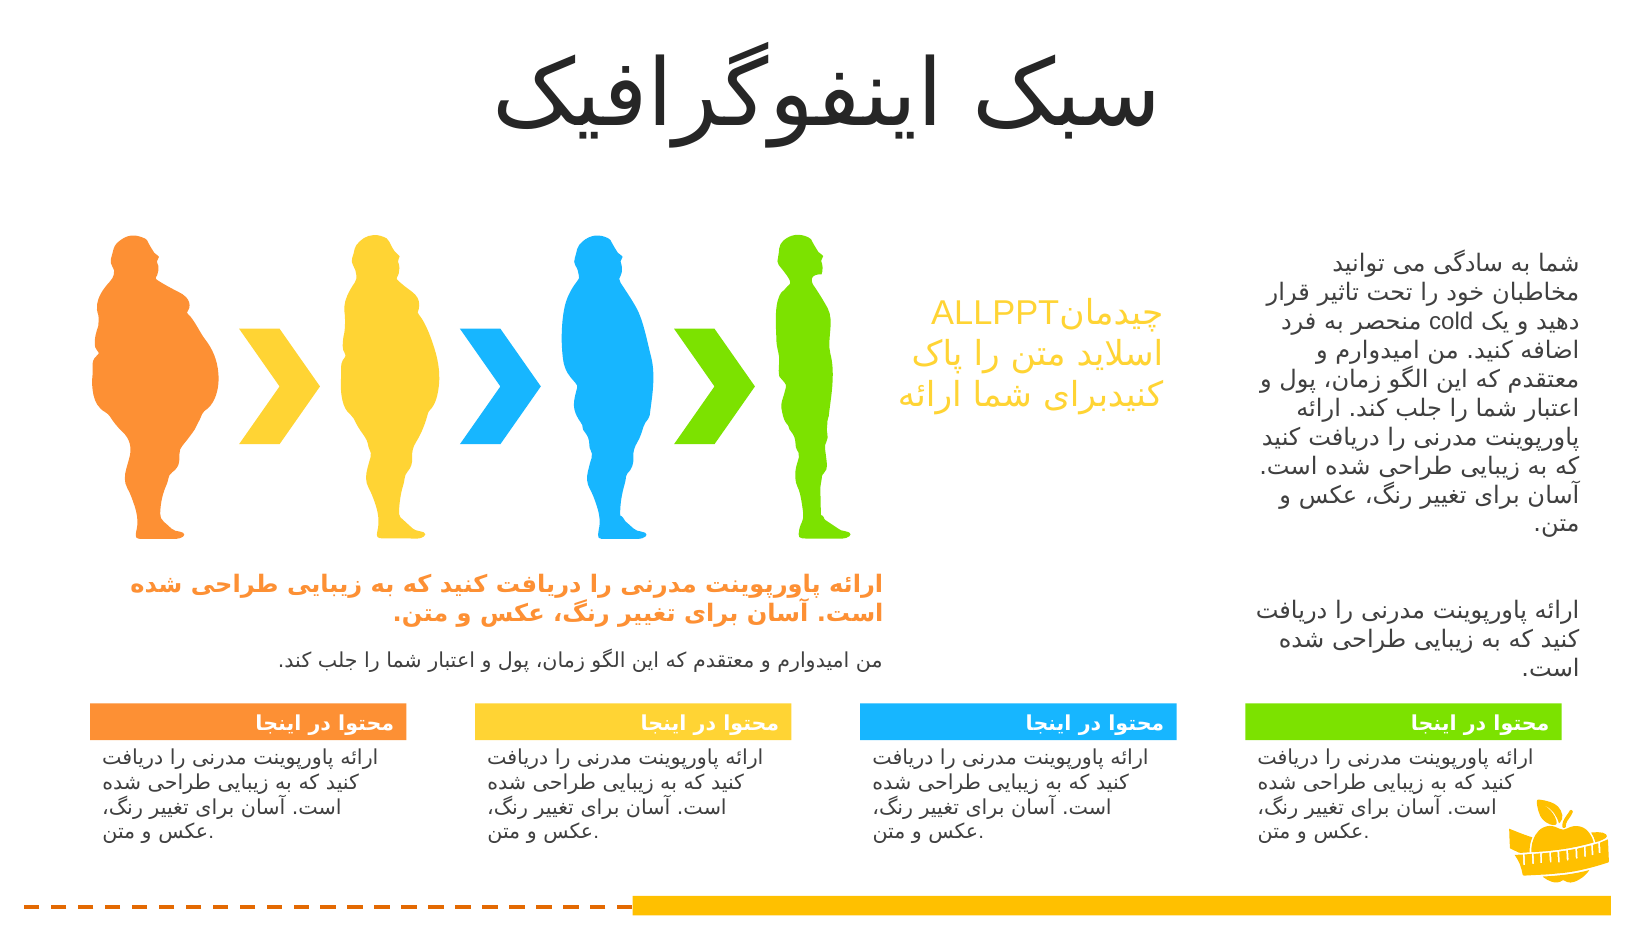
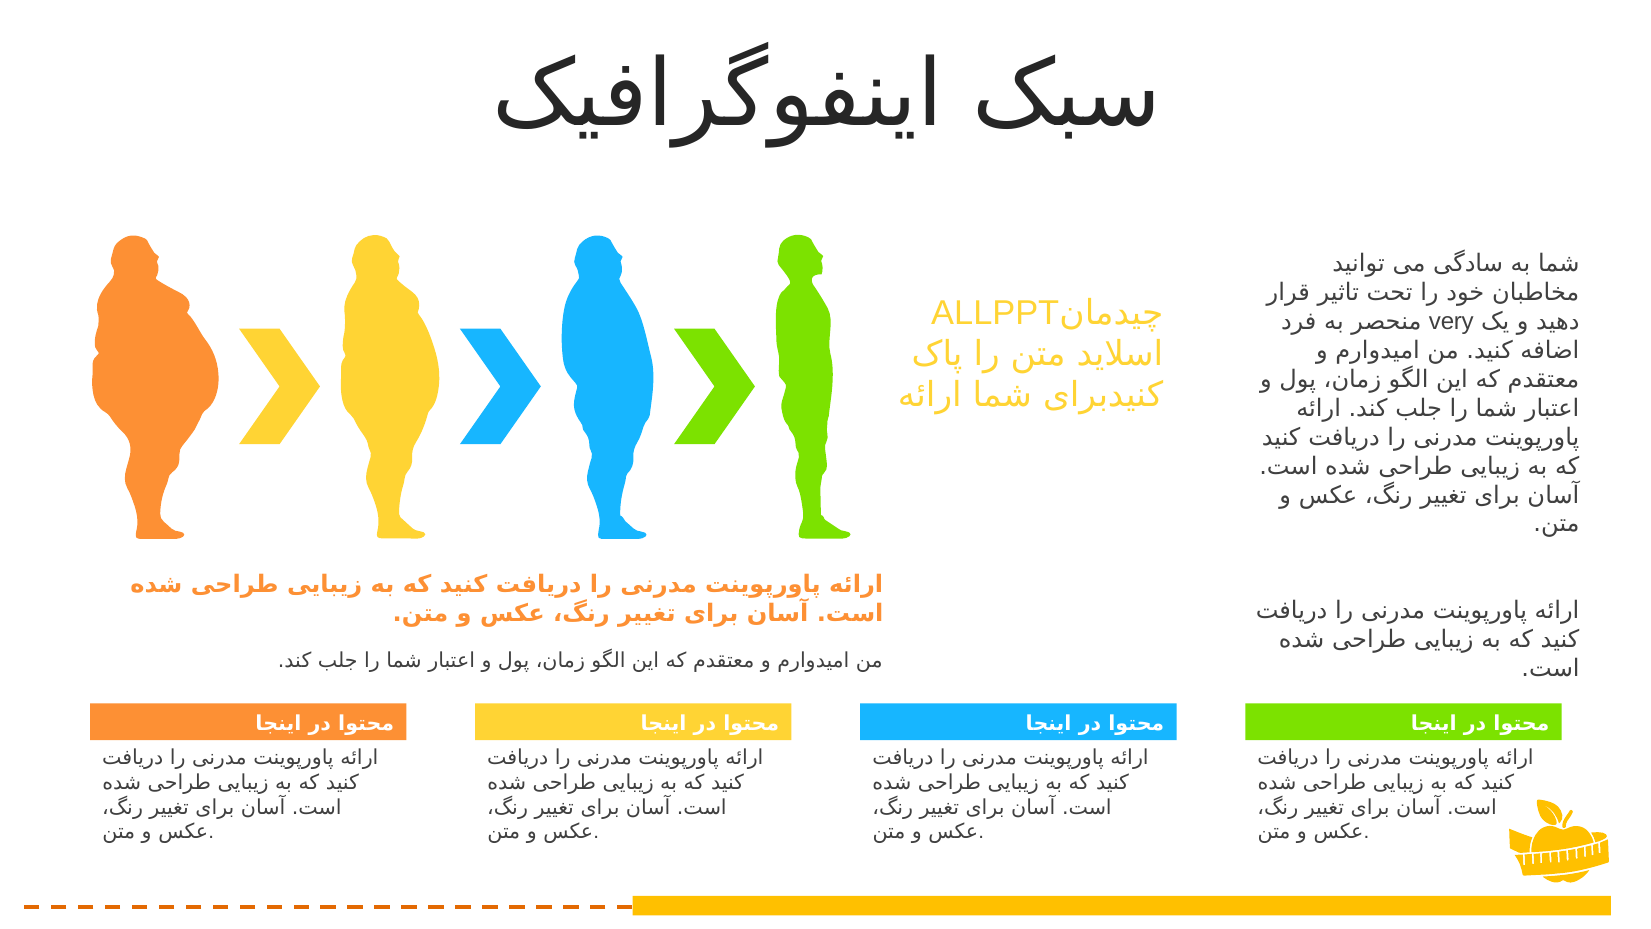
cold: cold -> very
